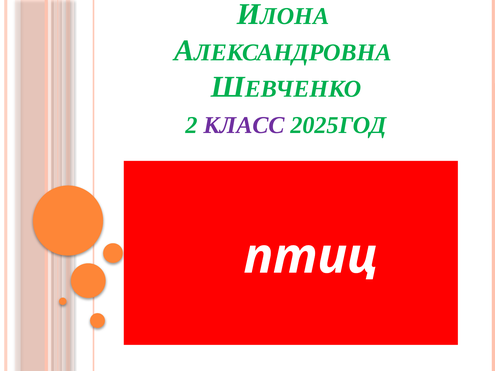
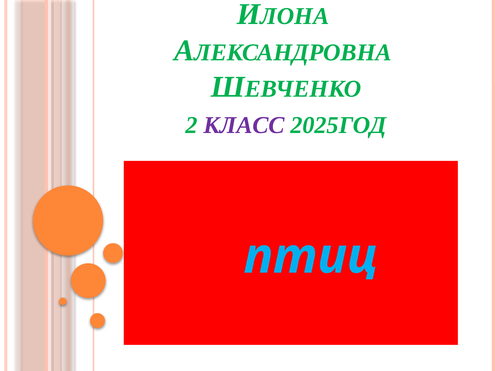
птиц colour: white -> light blue
